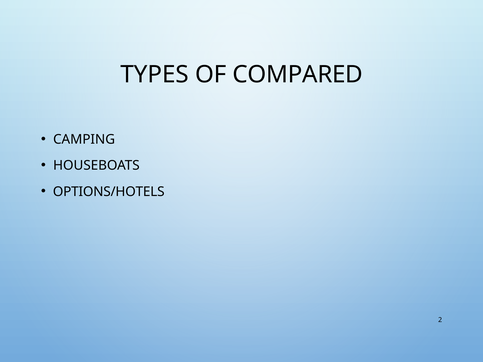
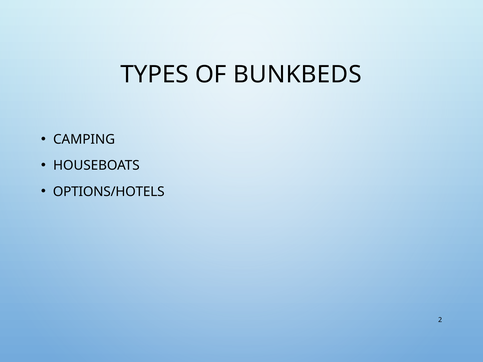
COMPARED: COMPARED -> BUNKBEDS
